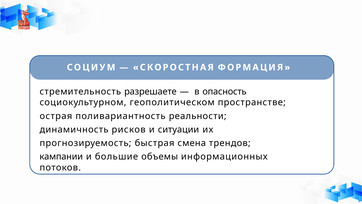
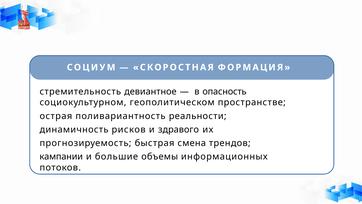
разрешаете: разрешаете -> девиантное
ситуации: ситуации -> здравого
